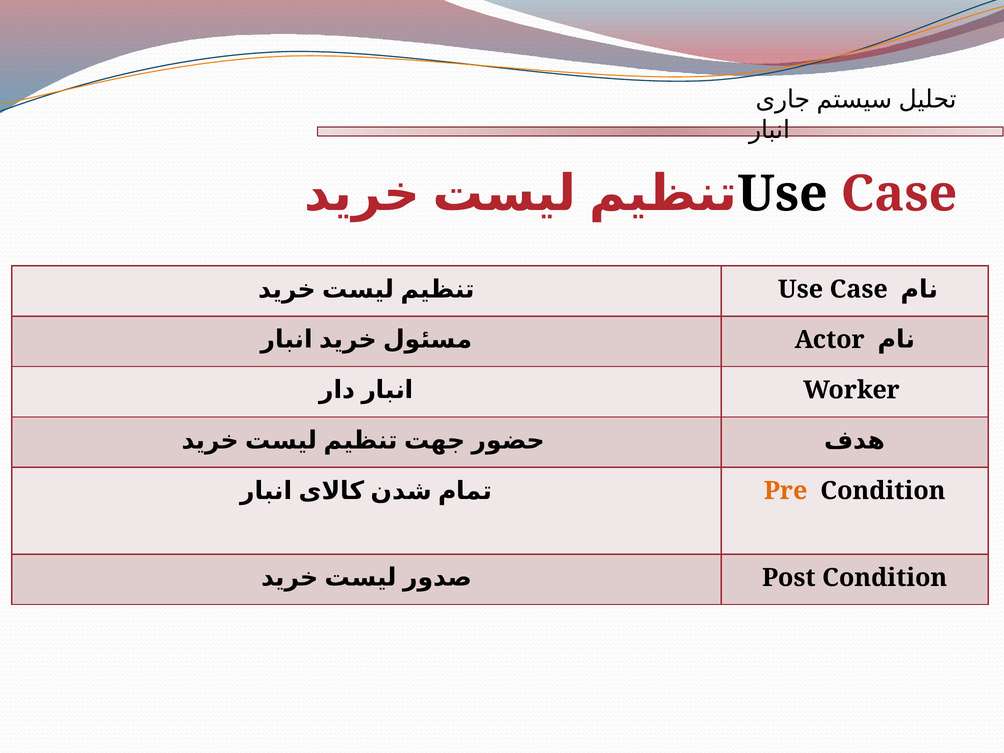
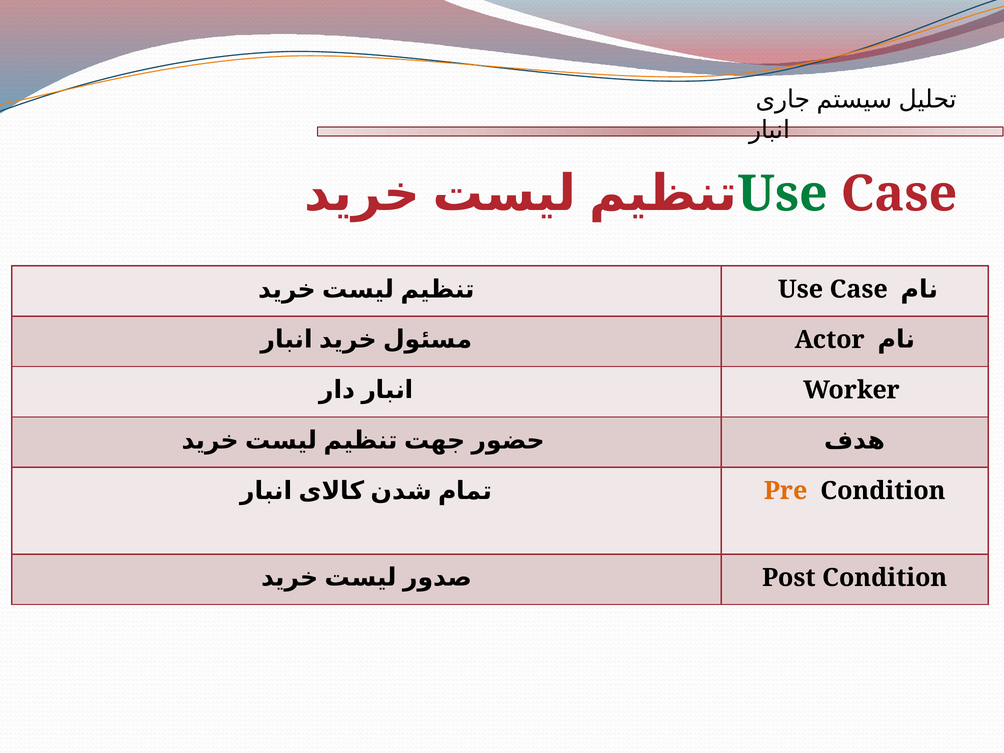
Use at (783, 194) colour: black -> green
